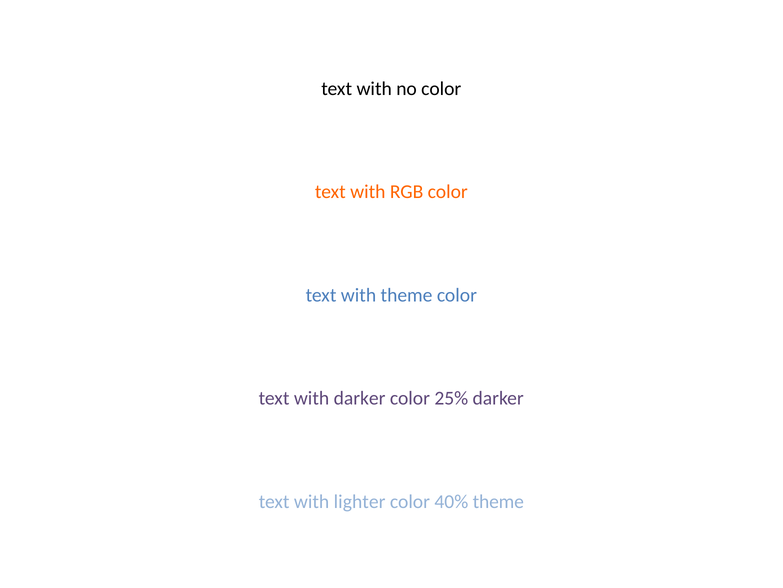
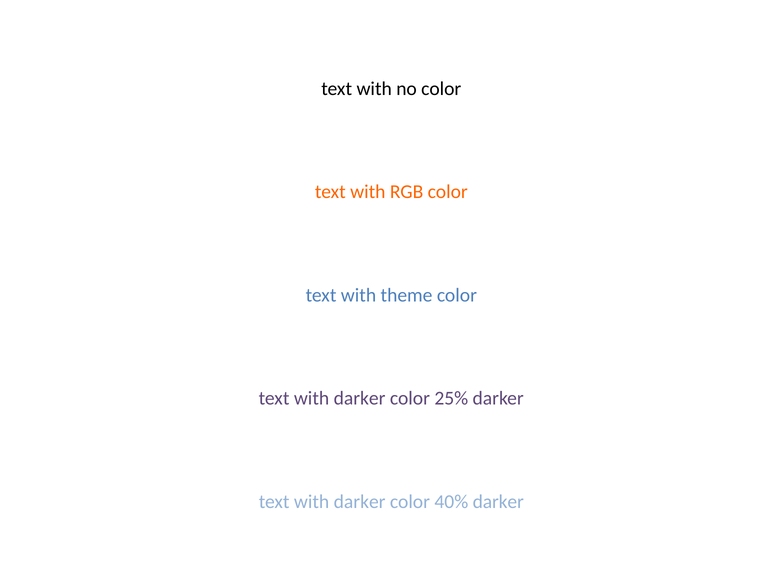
lighter at (360, 501): lighter -> darker
40% theme: theme -> darker
